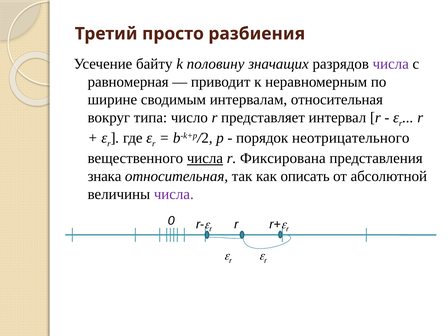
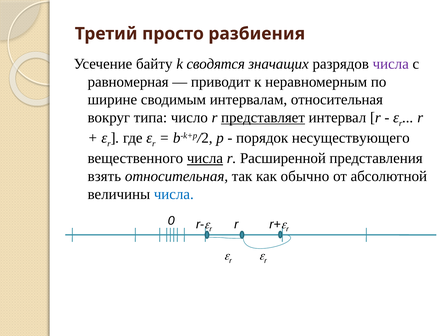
половину: половину -> сводятся
представляет underline: none -> present
неотрицательного: неотрицательного -> несуществующего
Фиксирована: Фиксирована -> Расширенной
знака: знака -> взять
описать: описать -> обычно
числа at (174, 194) colour: purple -> blue
